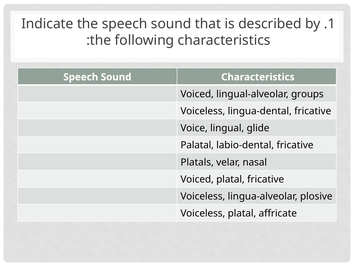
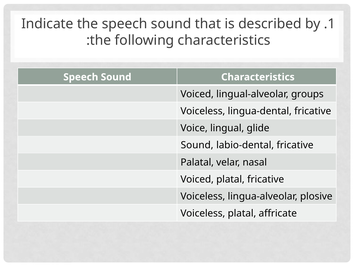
Palatal at (197, 145): Palatal -> Sound
Platals: Platals -> Palatal
